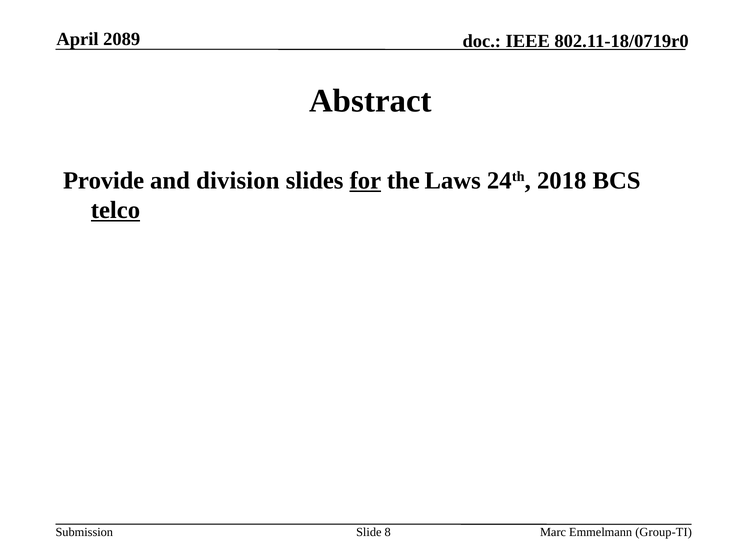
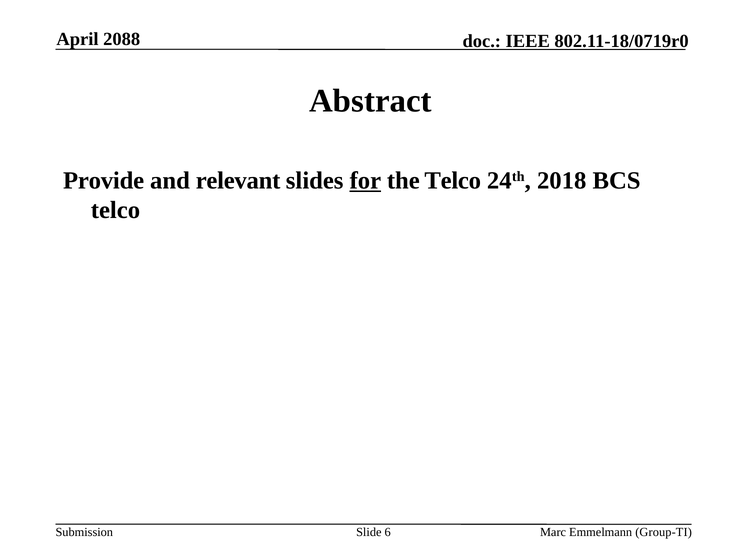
2089: 2089 -> 2088
division: division -> relevant
the Laws: Laws -> Telco
telco at (115, 210) underline: present -> none
8: 8 -> 6
